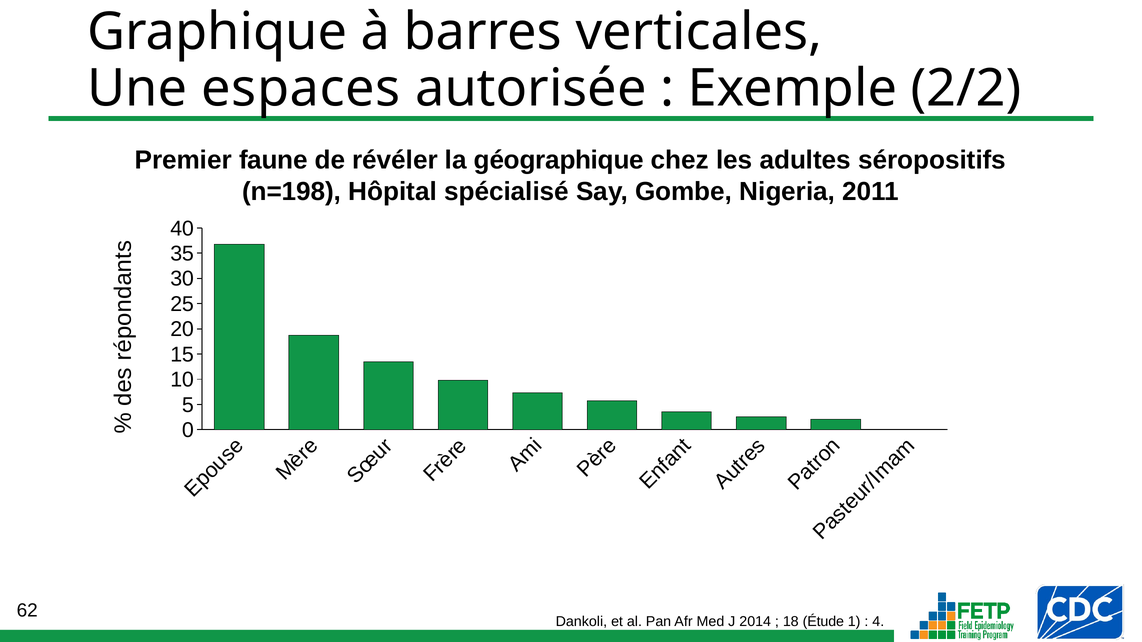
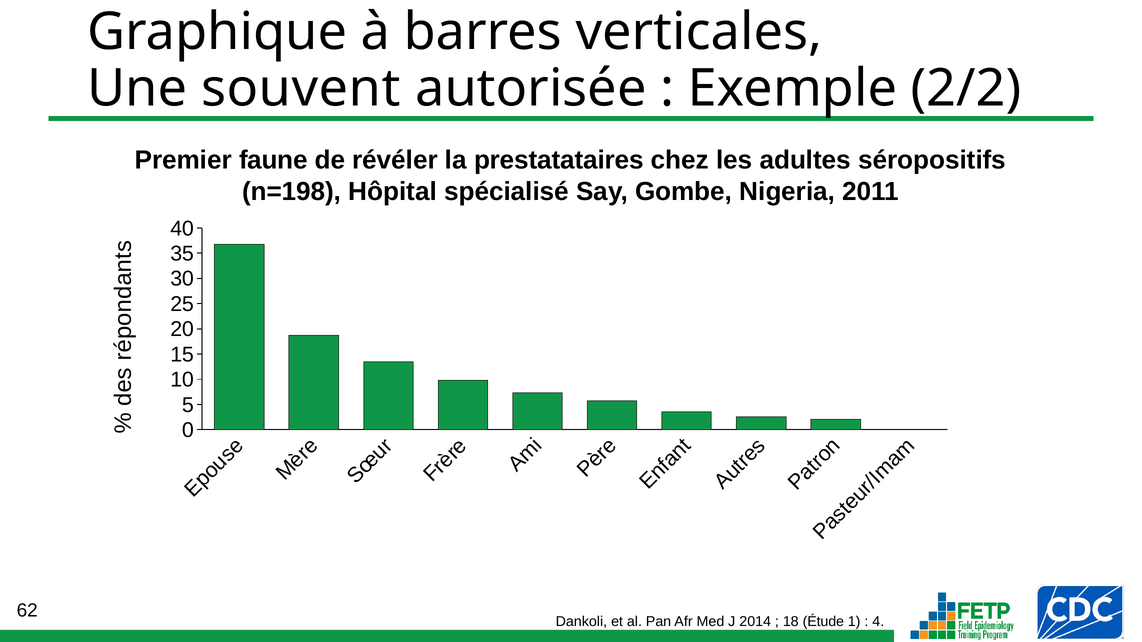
espaces: espaces -> souvent
géographique: géographique -> prestatataires
